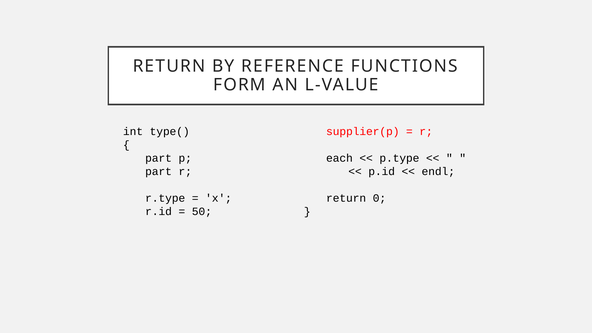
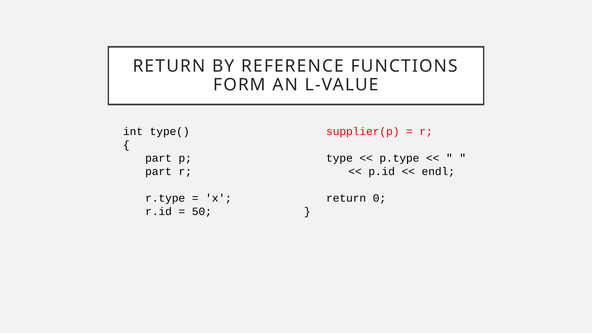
each: each -> type
